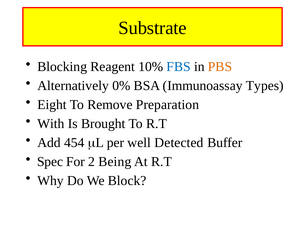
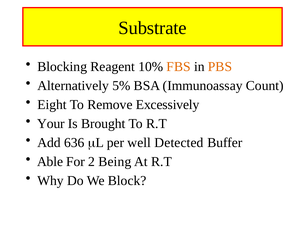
FBS colour: blue -> orange
0%: 0% -> 5%
Types: Types -> Count
Preparation: Preparation -> Excessively
With: With -> Your
454: 454 -> 636
Spec: Spec -> Able
